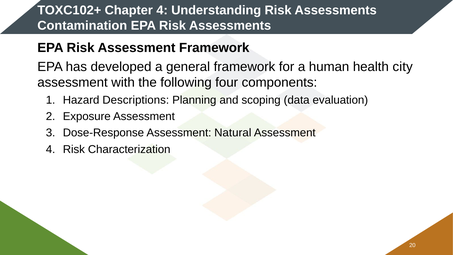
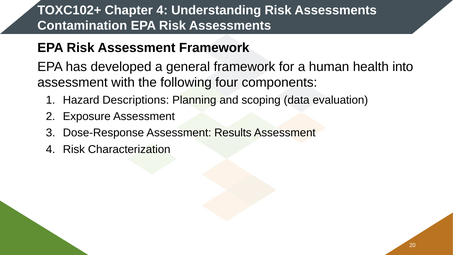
city: city -> into
Natural: Natural -> Results
